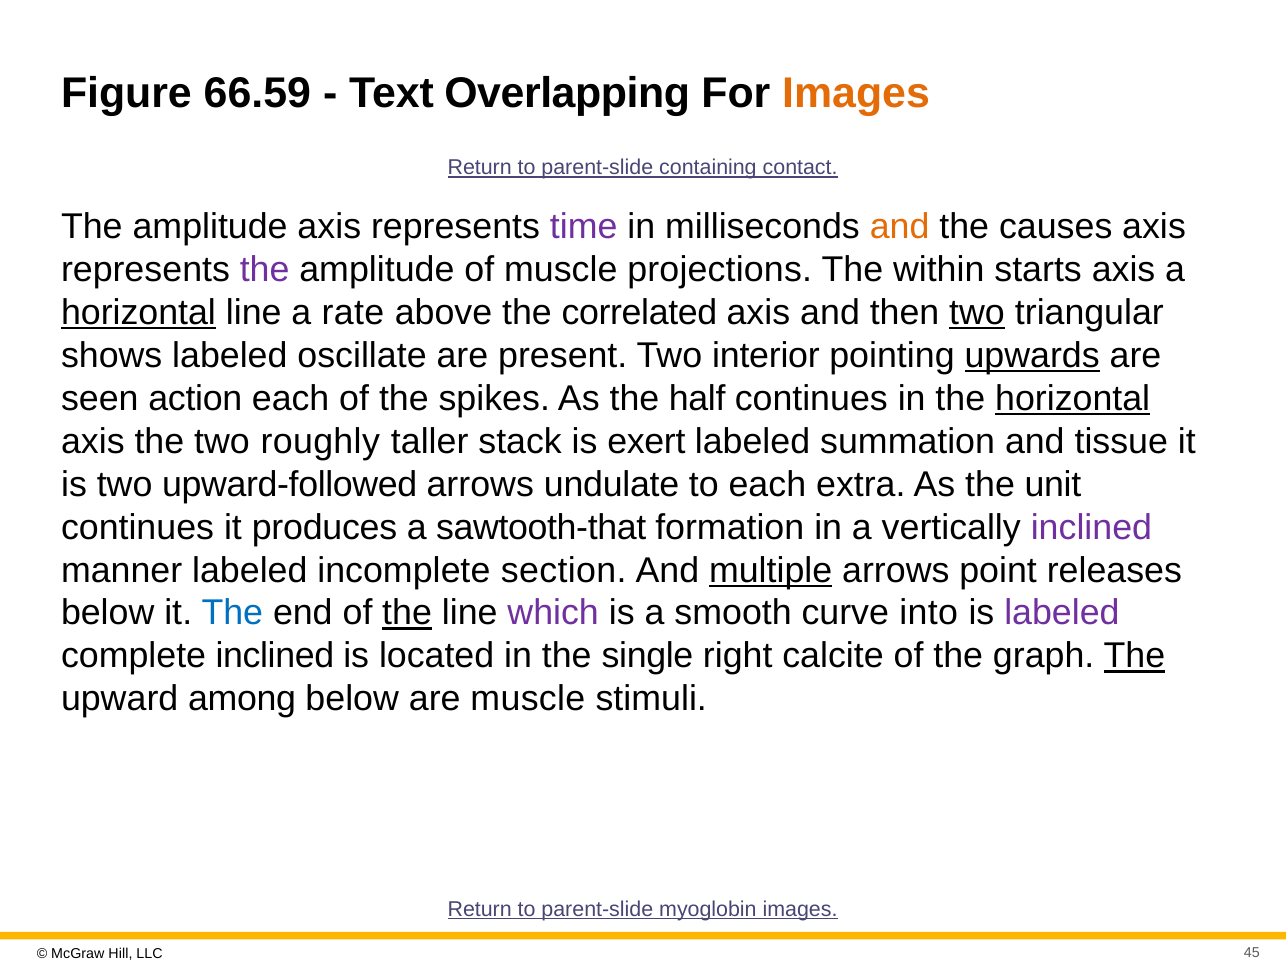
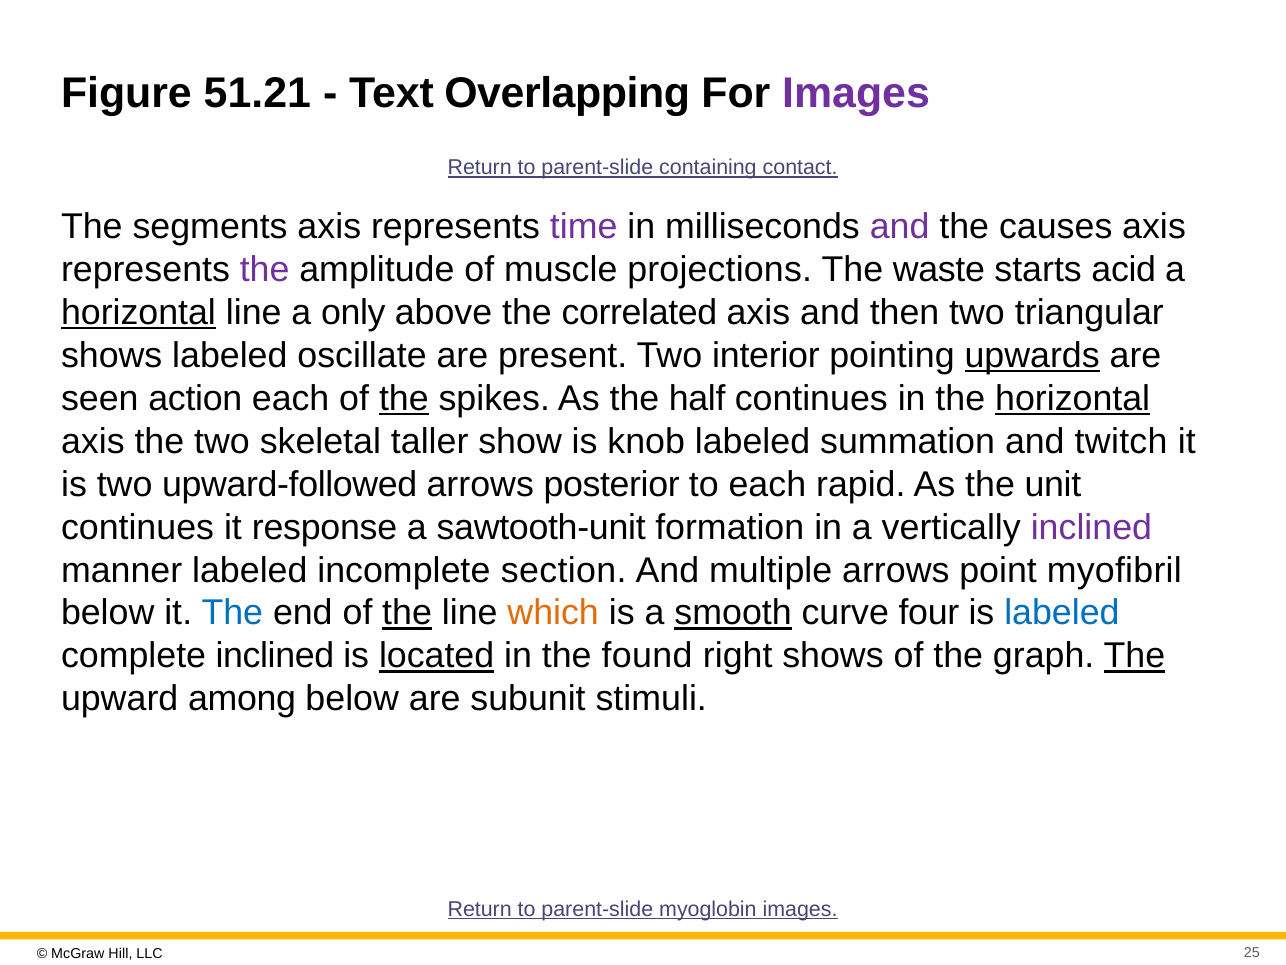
66.59: 66.59 -> 51.21
Images at (856, 94) colour: orange -> purple
amplitude at (210, 227): amplitude -> segments
and at (900, 227) colour: orange -> purple
within: within -> waste
starts axis: axis -> acid
rate: rate -> only
two at (977, 313) underline: present -> none
the at (404, 398) underline: none -> present
roughly: roughly -> skeletal
stack: stack -> show
exert: exert -> knob
tissue: tissue -> twitch
undulate: undulate -> posterior
extra: extra -> rapid
produces: produces -> response
sawtooth-that: sawtooth-that -> sawtooth-unit
multiple underline: present -> none
releases: releases -> myofibril
which colour: purple -> orange
smooth underline: none -> present
into: into -> four
labeled at (1062, 613) colour: purple -> blue
located underline: none -> present
single: single -> found
right calcite: calcite -> shows
are muscle: muscle -> subunit
45: 45 -> 25
